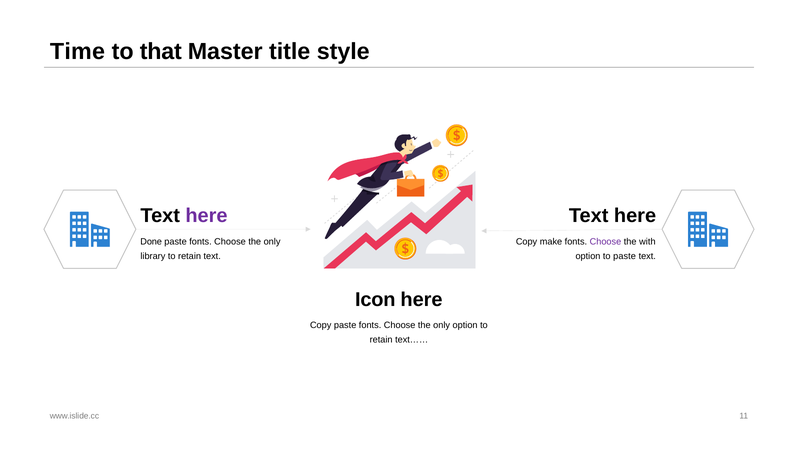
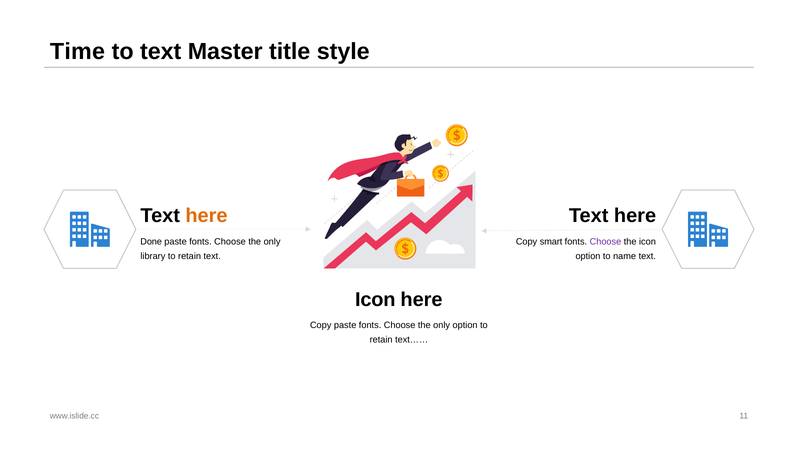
to that: that -> text
here at (207, 216) colour: purple -> orange
make: make -> smart
the with: with -> icon
to paste: paste -> name
